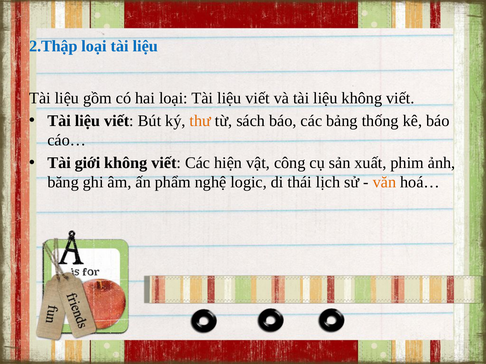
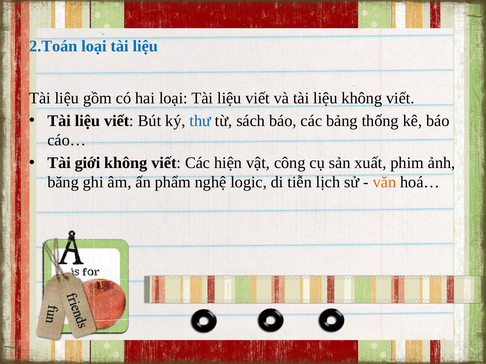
2.Thập: 2.Thập -> 2.Toán
thư colour: orange -> blue
thái: thái -> tiễn
